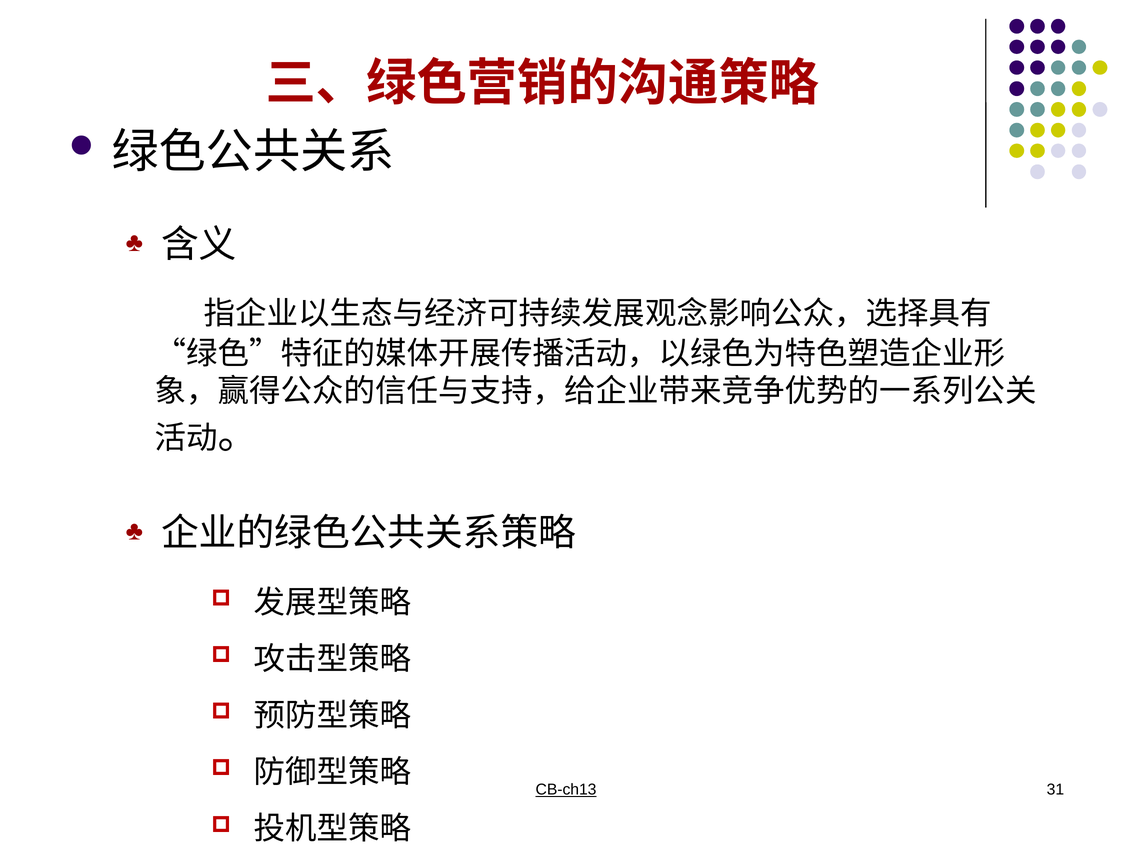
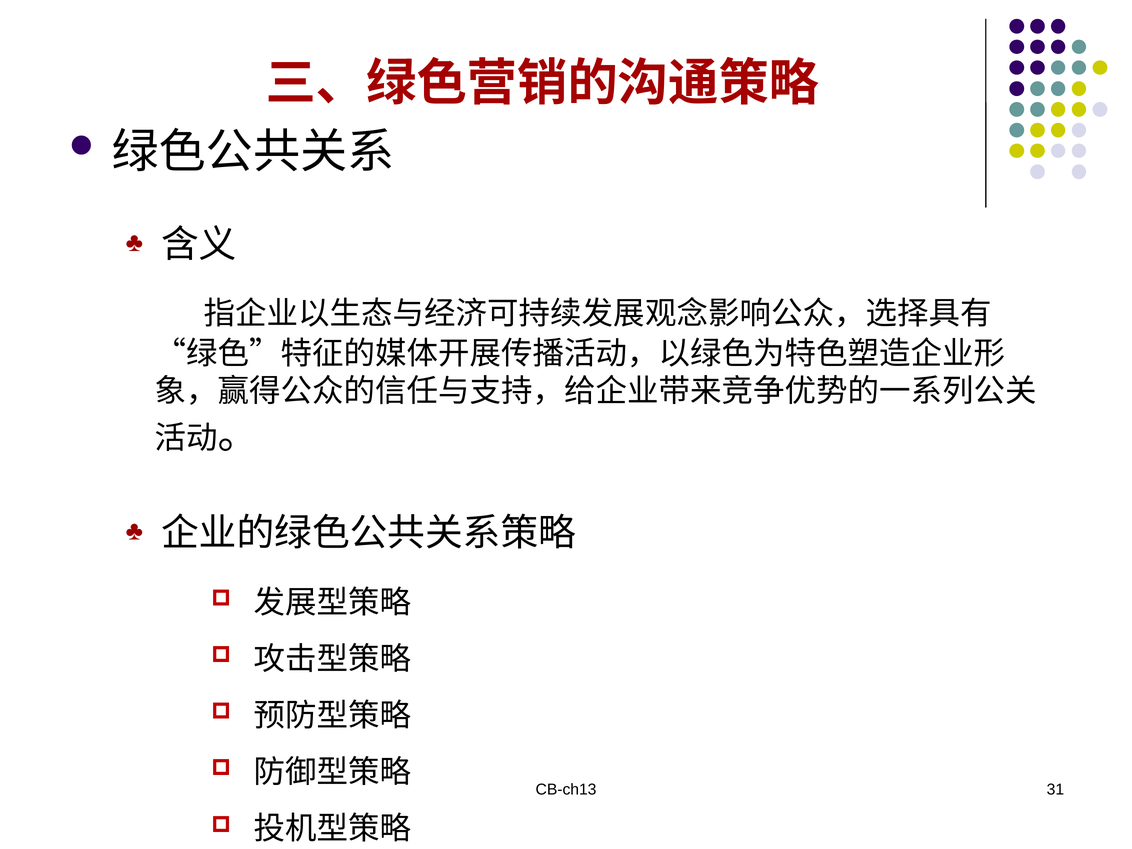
CB-ch13 underline: present -> none
